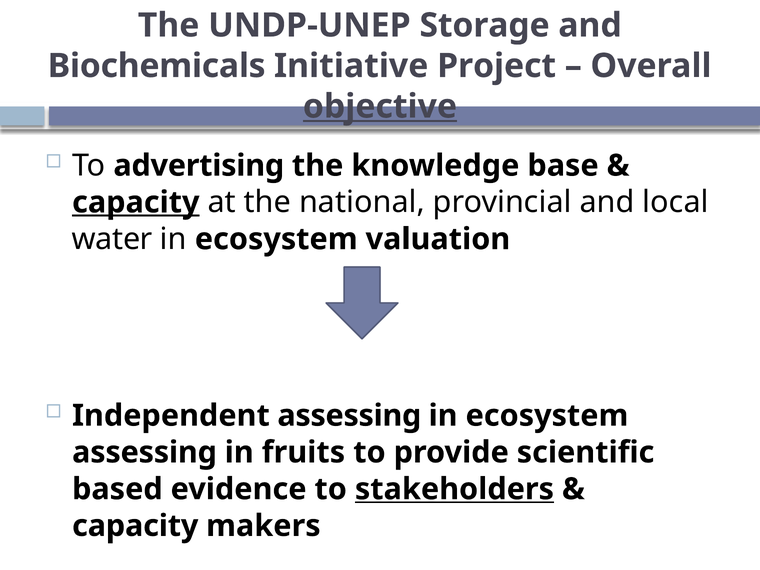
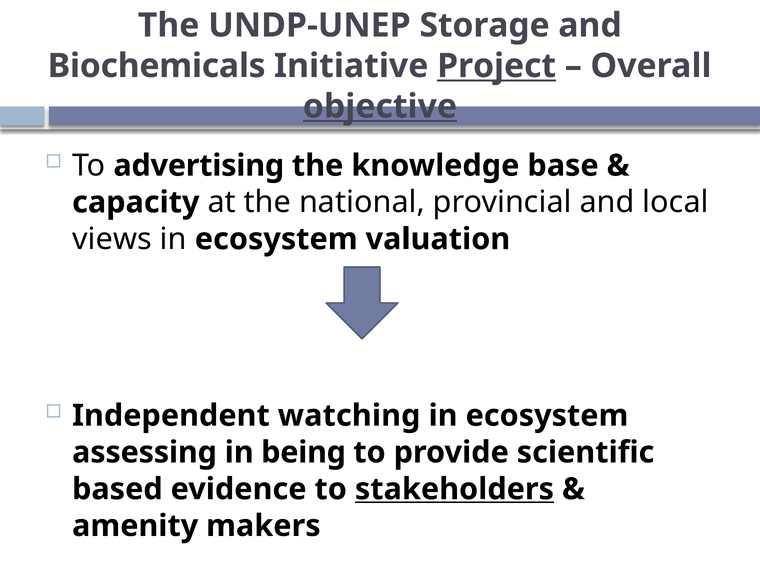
Project underline: none -> present
capacity at (136, 202) underline: present -> none
water: water -> views
Independent assessing: assessing -> watching
fruits: fruits -> being
capacity at (135, 526): capacity -> amenity
